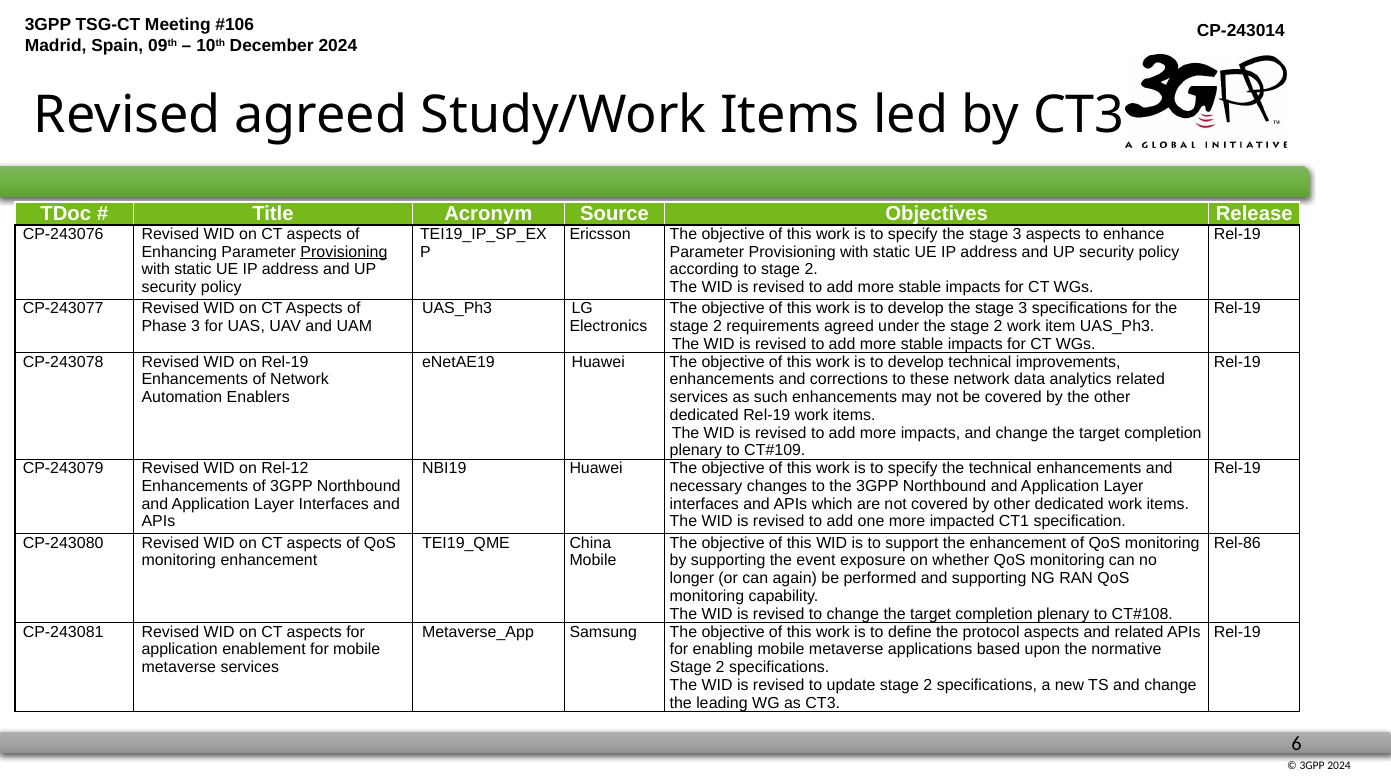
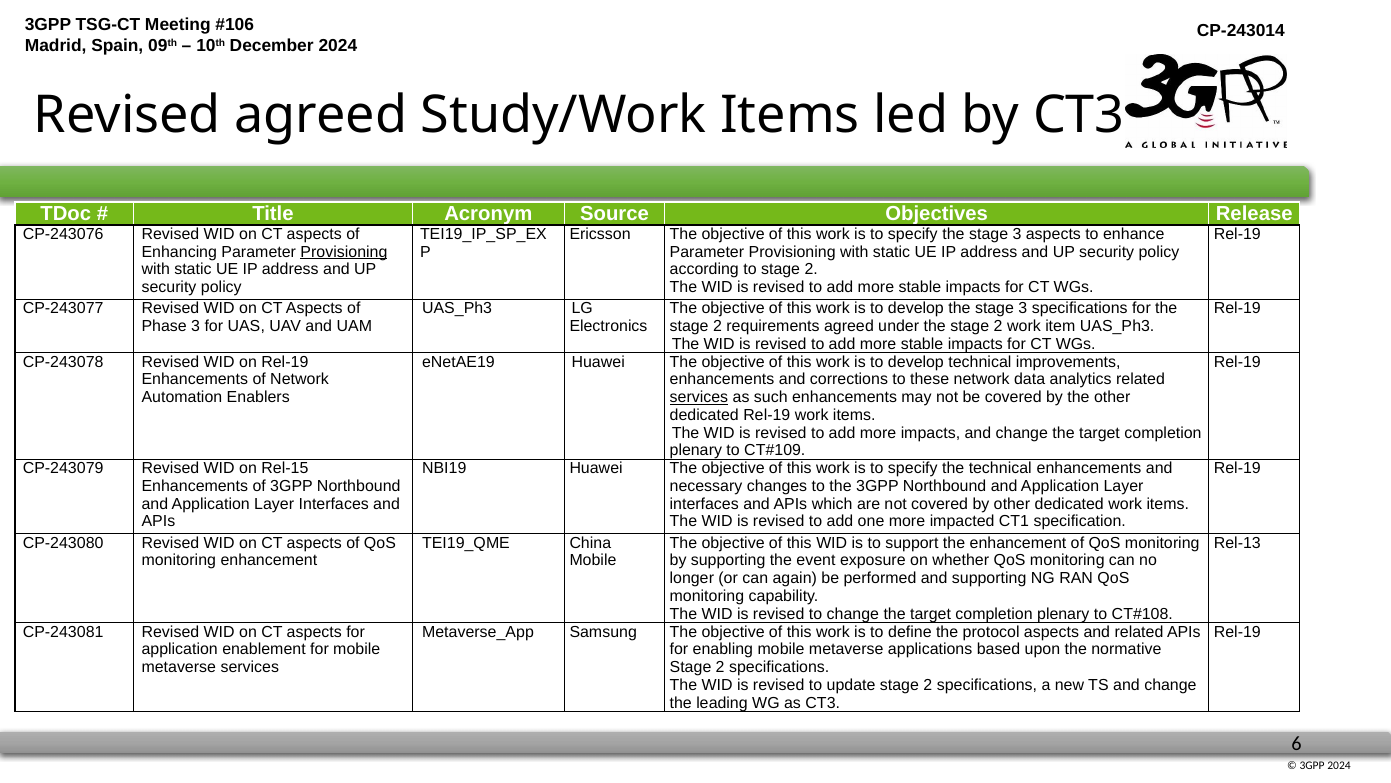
services at (699, 397) underline: none -> present
Rel-12: Rel-12 -> Rel-15
Rel-86: Rel-86 -> Rel-13
